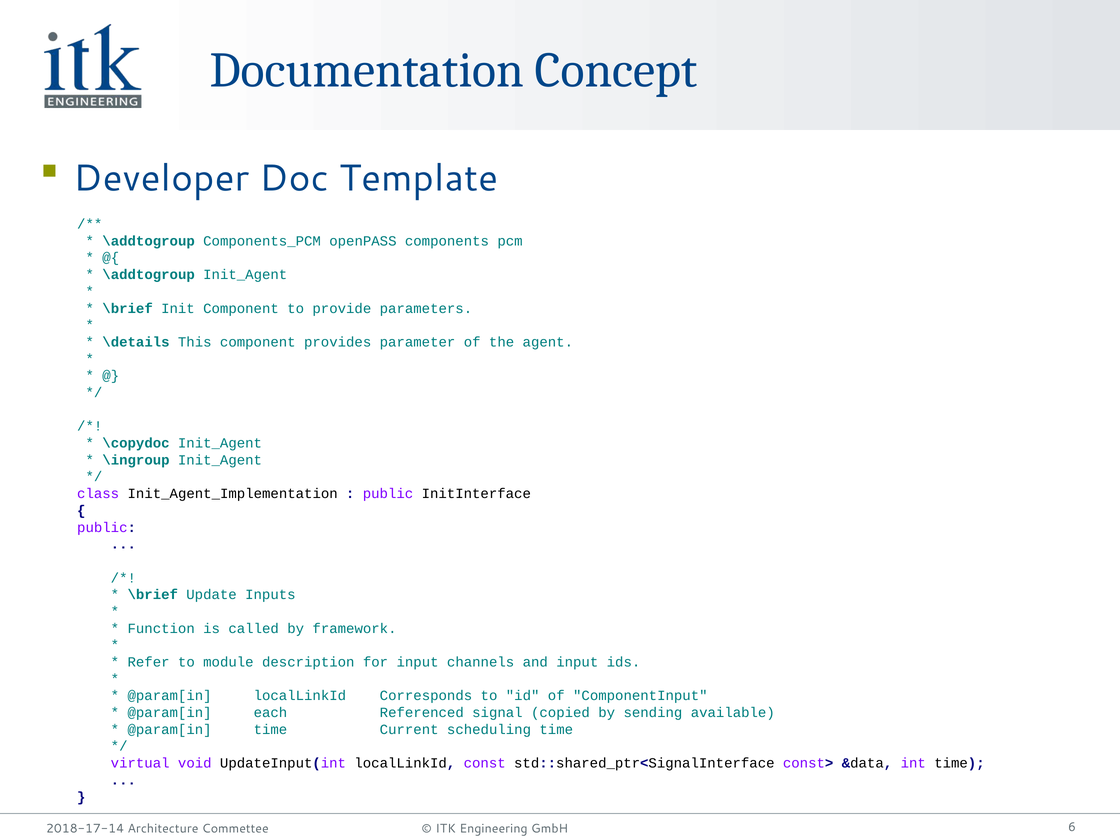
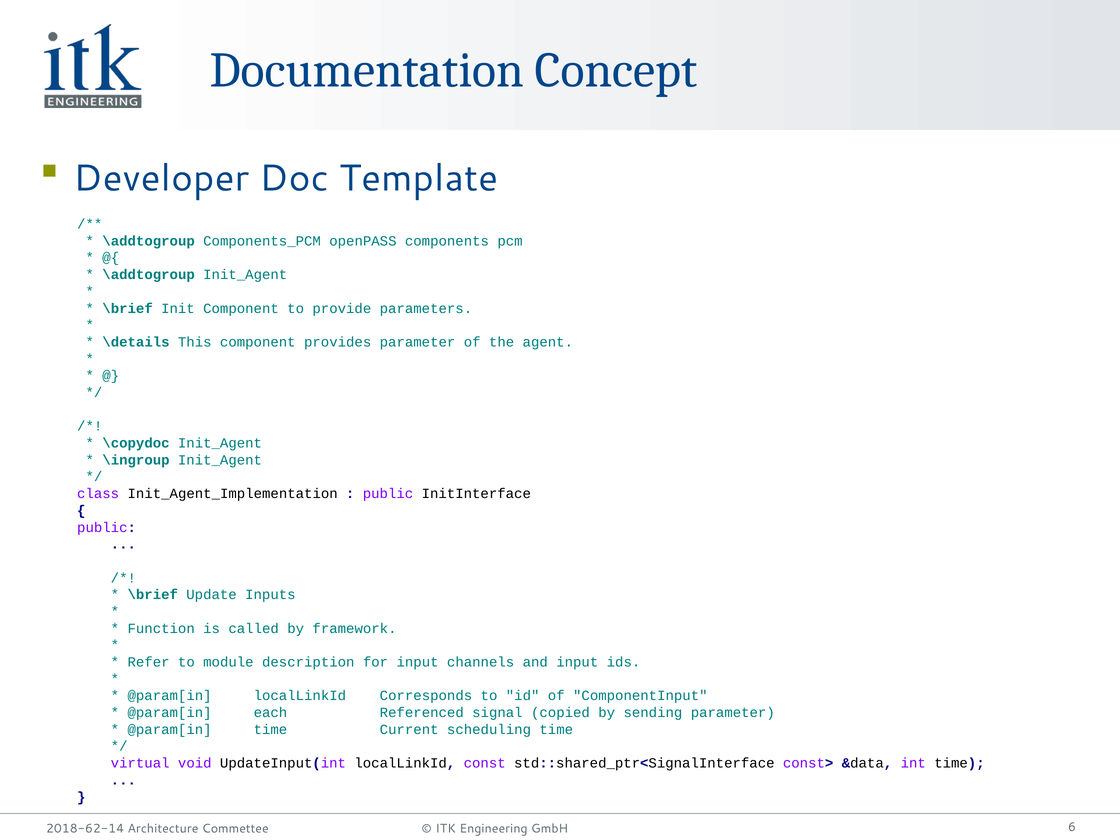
sending available: available -> parameter
2018-17-14: 2018-17-14 -> 2018-62-14
